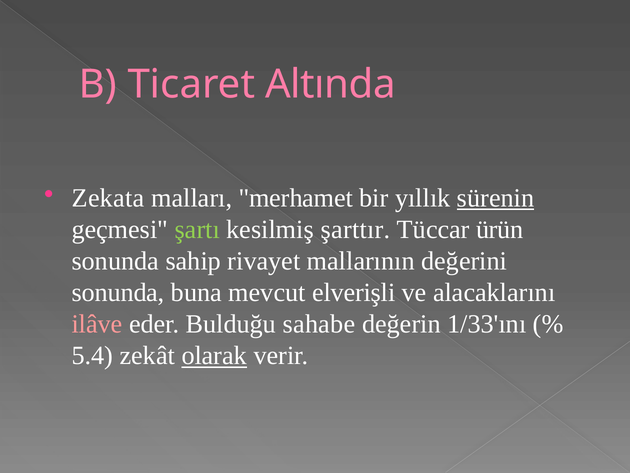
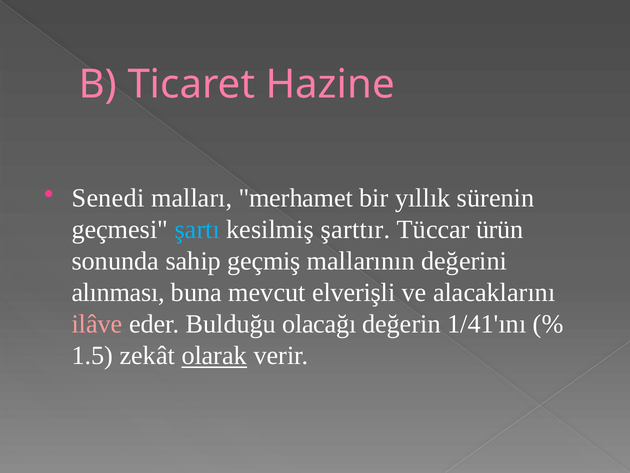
Altında: Altında -> Hazine
Zekata: Zekata -> Senedi
sürenin underline: present -> none
şartı colour: light green -> light blue
rivayet: rivayet -> geçmiş
sonunda at (118, 292): sonunda -> alınması
sahabe: sahabe -> olacağı
1/33'ını: 1/33'ını -> 1/41'ını
5.4: 5.4 -> 1.5
